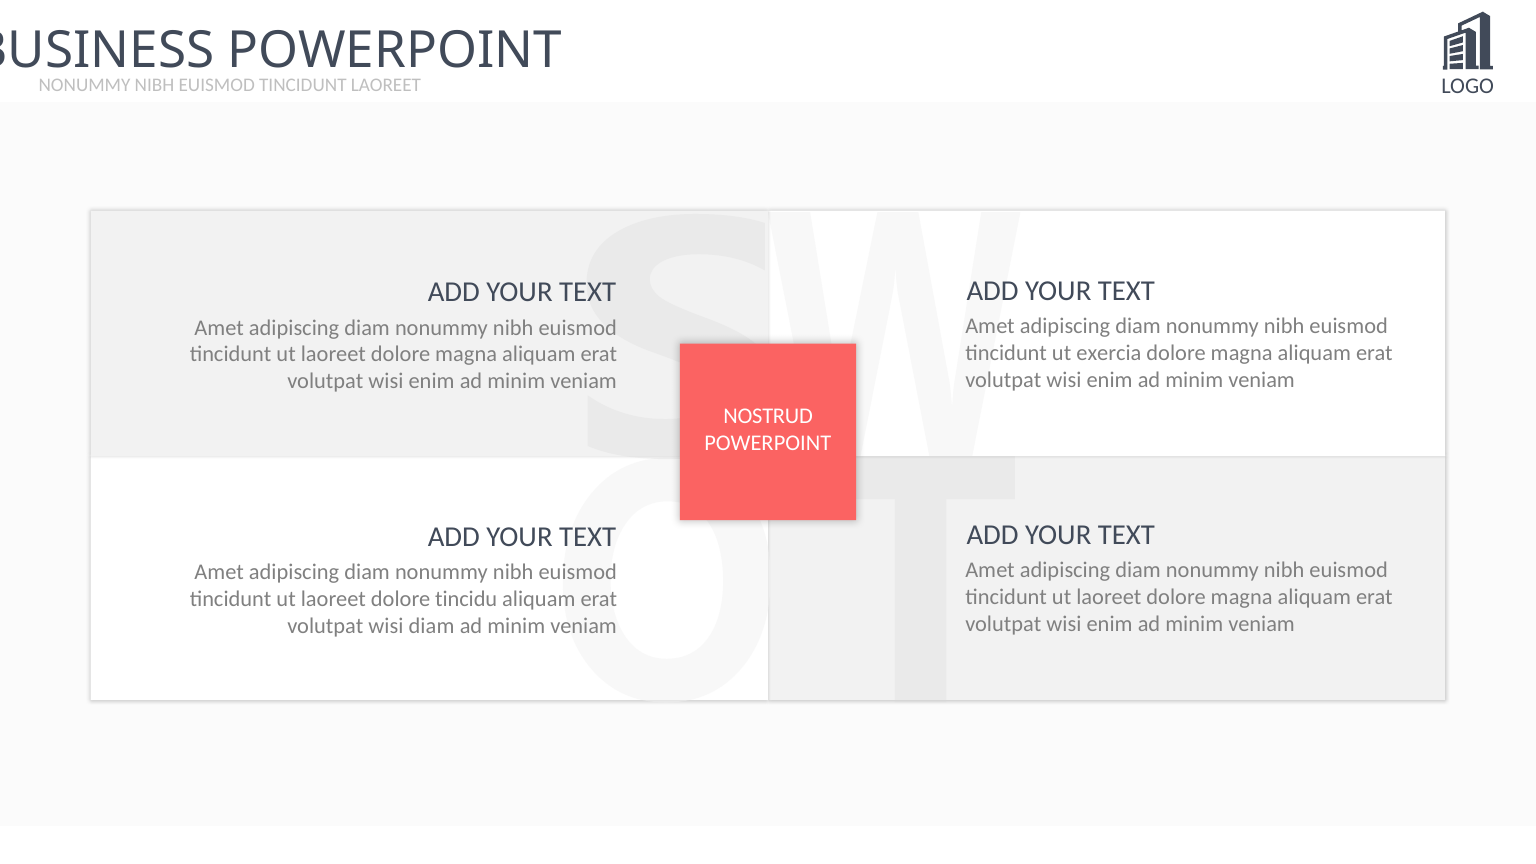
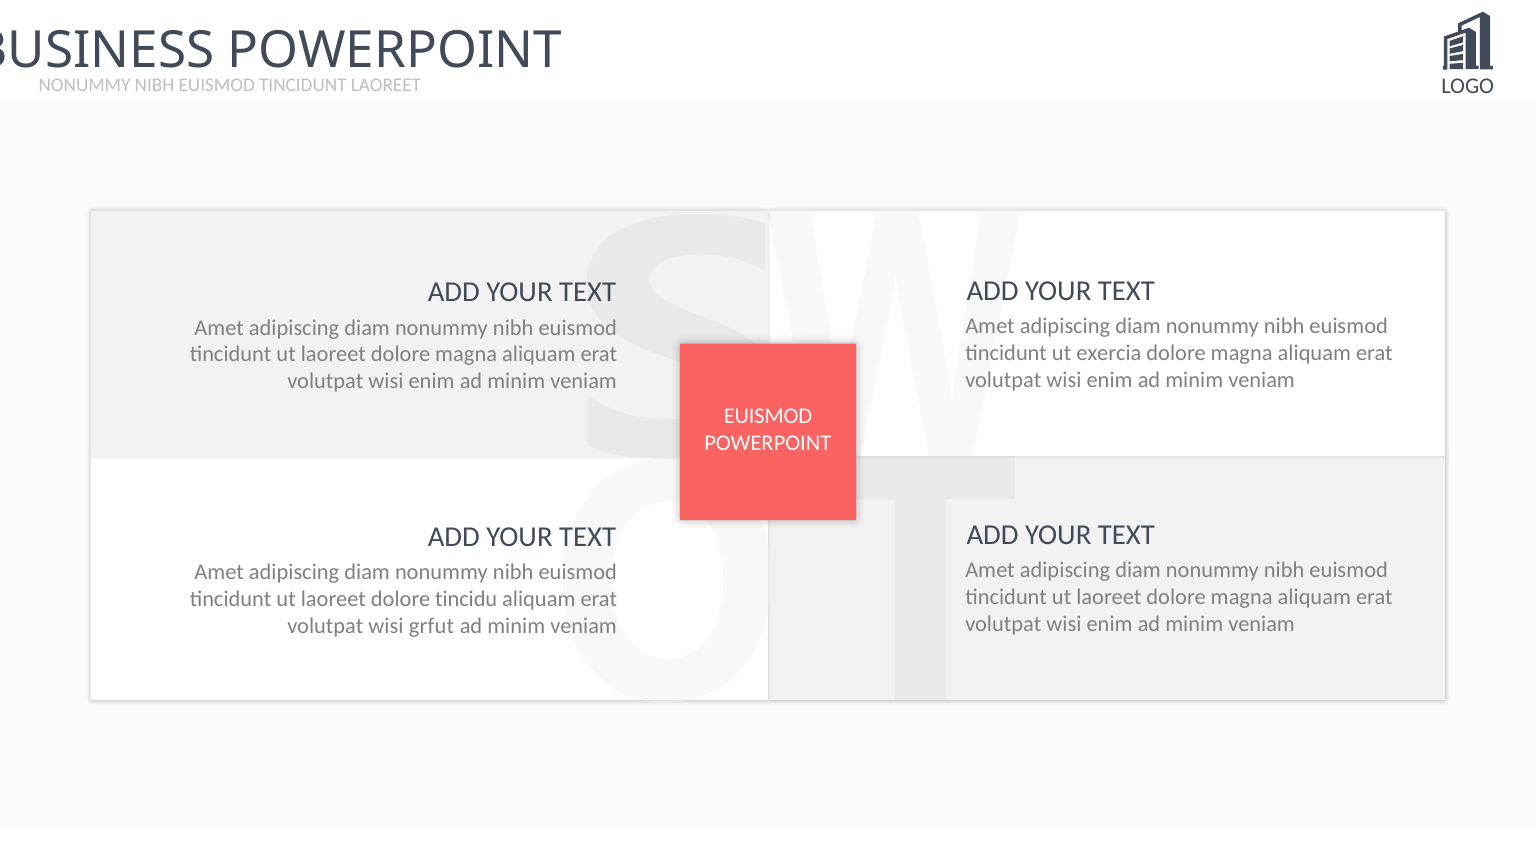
NOSTRUD at (768, 416): NOSTRUD -> EUISMOD
wisi diam: diam -> grfut
